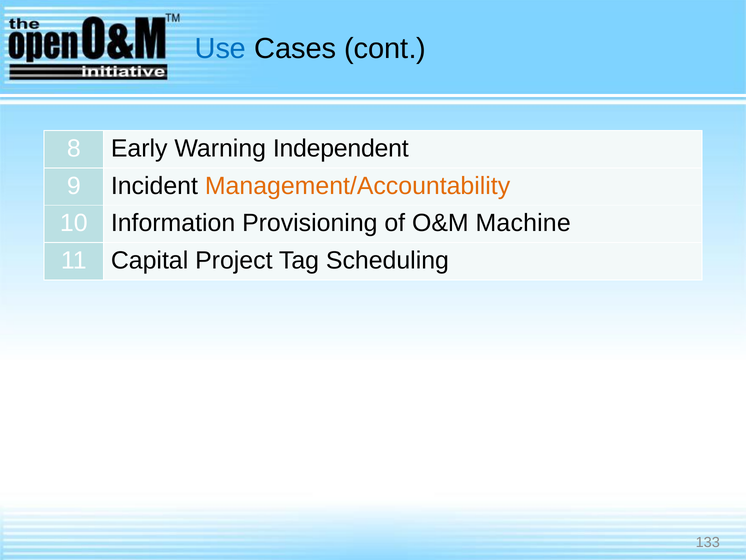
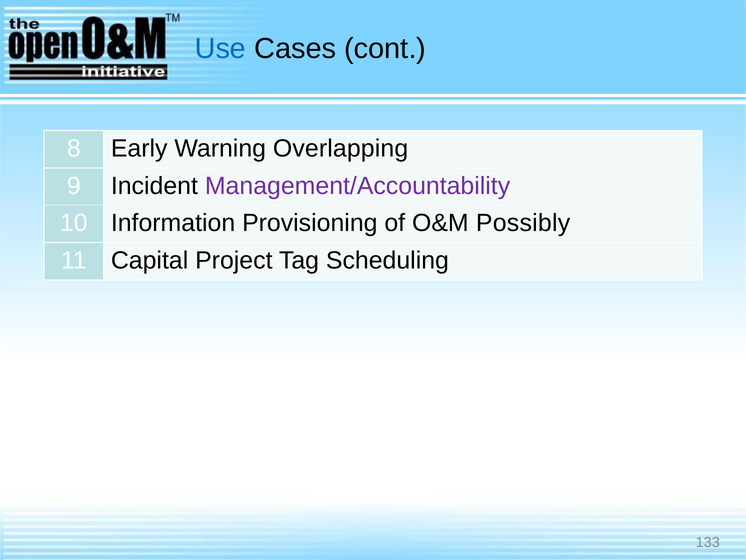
Independent: Independent -> Overlapping
Management/Accountability colour: orange -> purple
Machine: Machine -> Possibly
